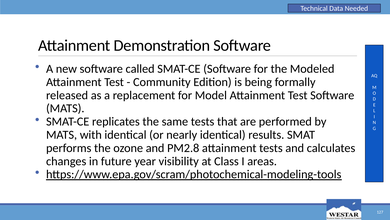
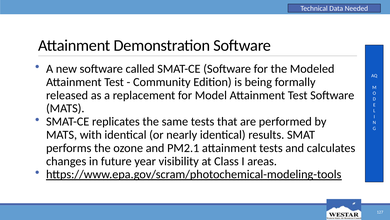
PM2.8: PM2.8 -> PM2.1
